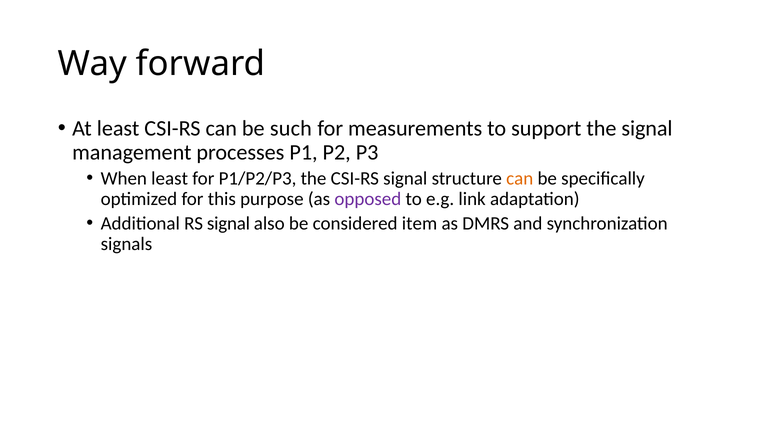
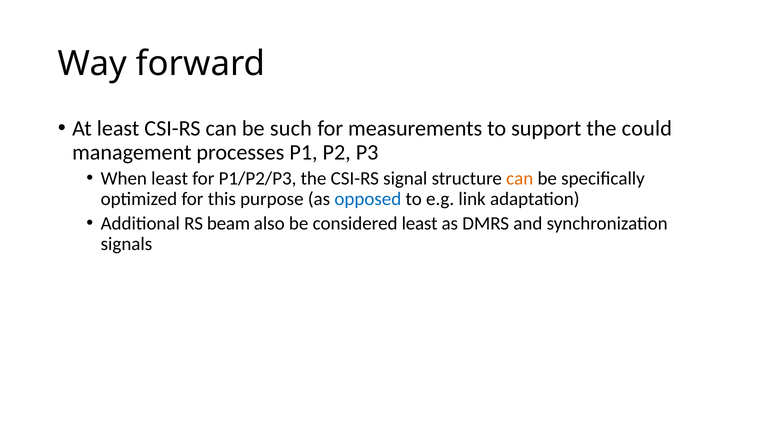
the signal: signal -> could
opposed colour: purple -> blue
RS signal: signal -> beam
considered item: item -> least
